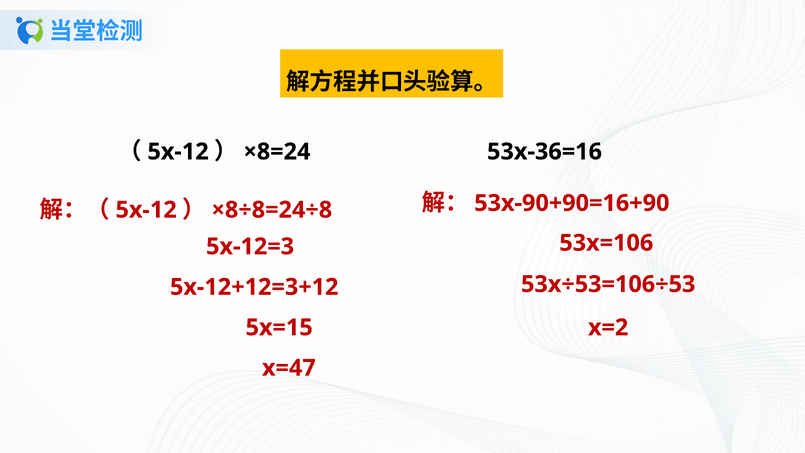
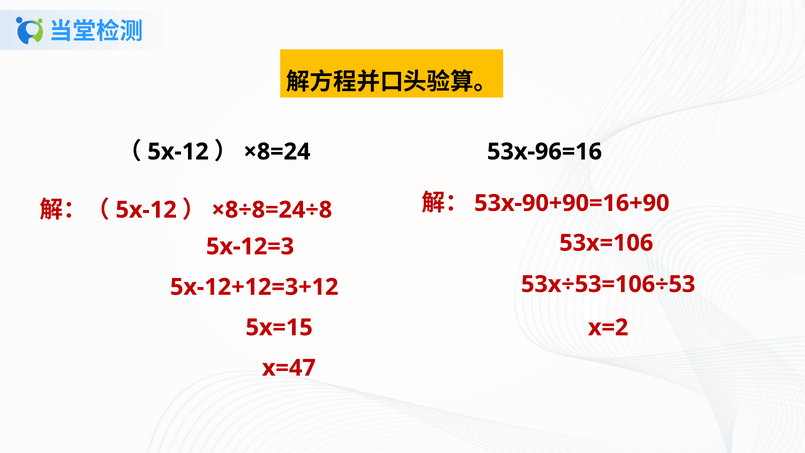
53x-36=16: 53x-36=16 -> 53x-96=16
